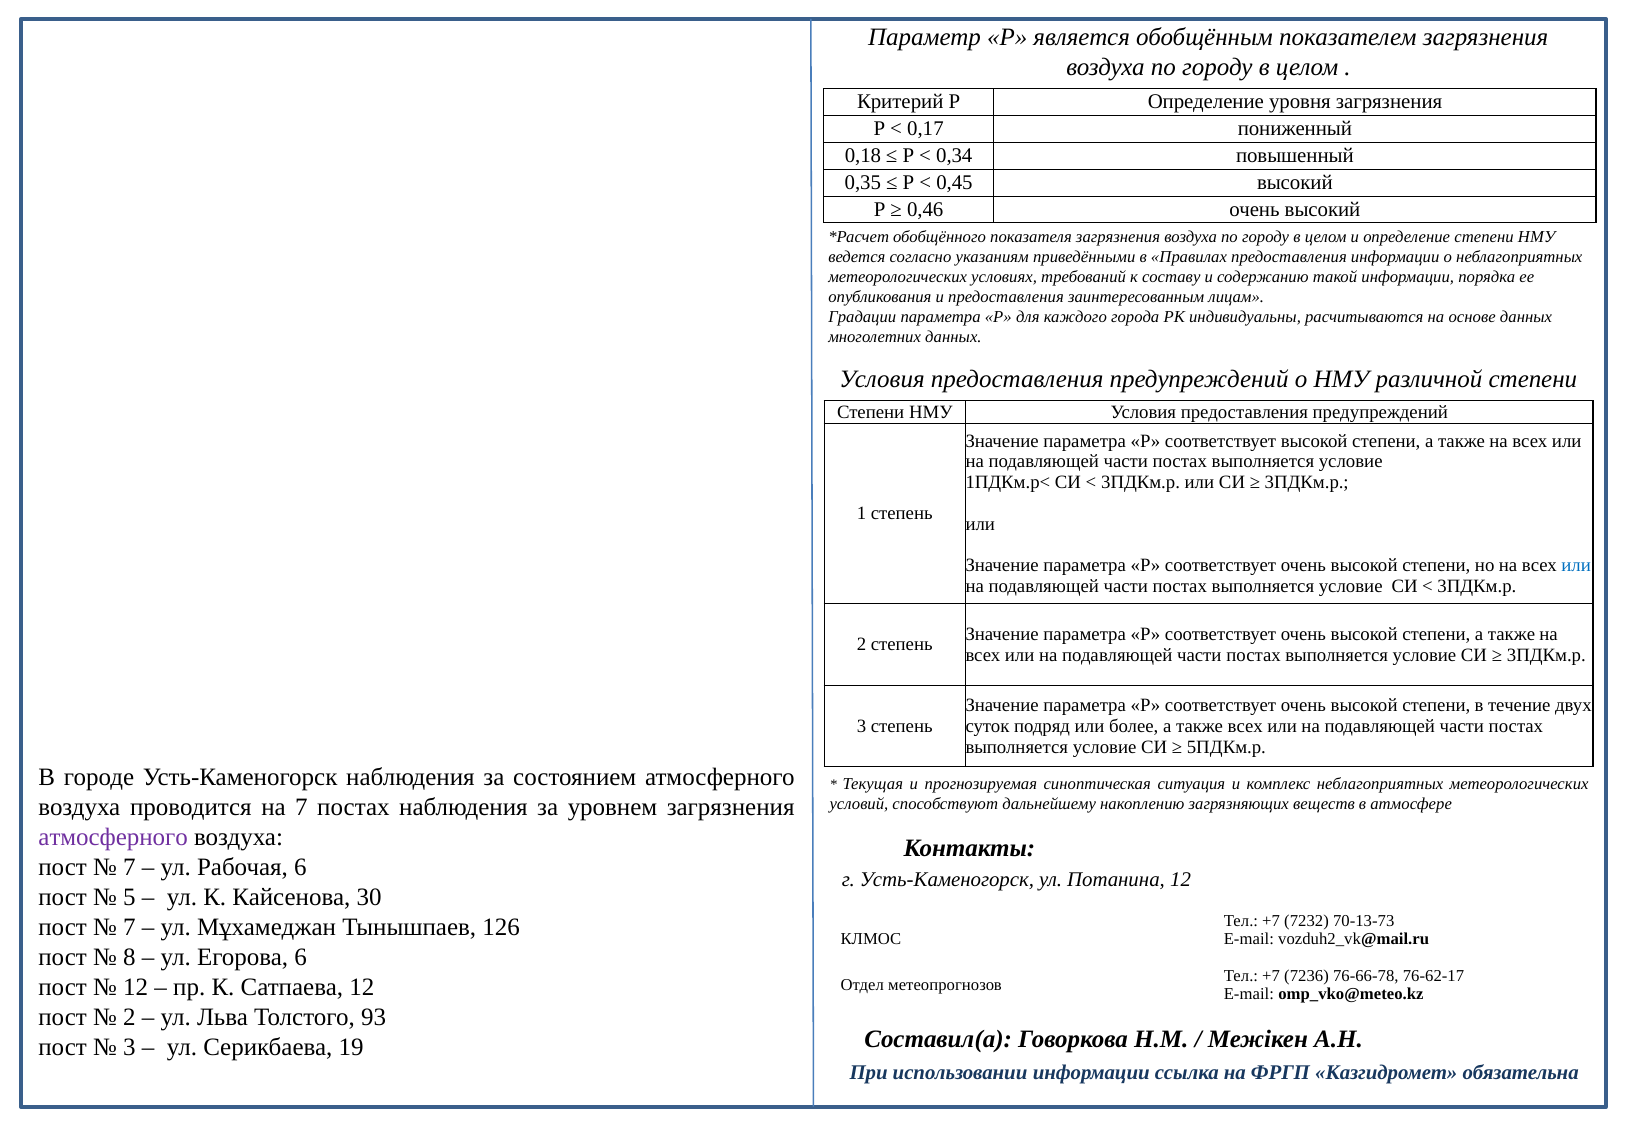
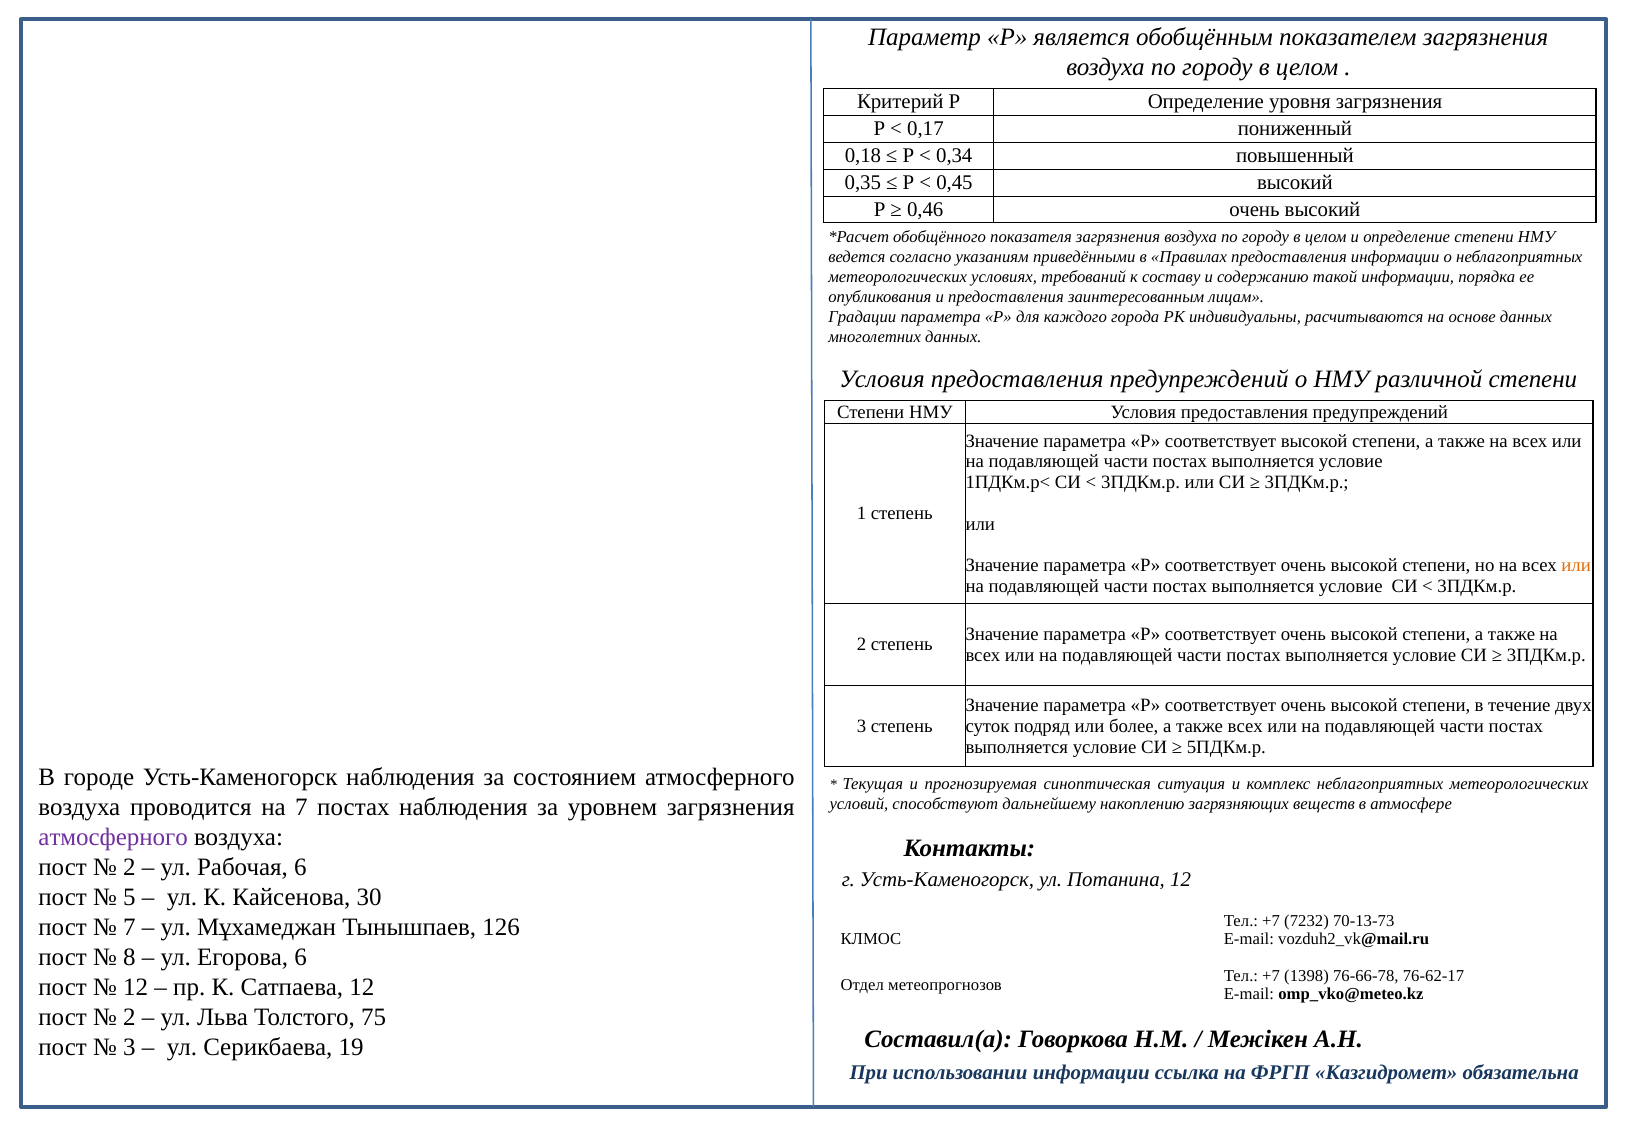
или at (1576, 566) colour: blue -> orange
7 at (129, 868): 7 -> 2
7236: 7236 -> 1398
93: 93 -> 75
